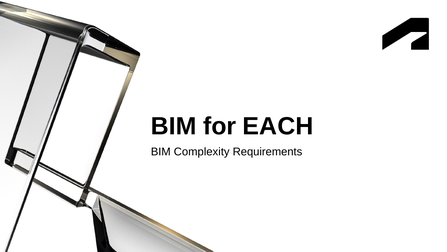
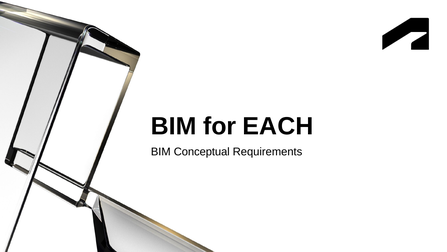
Complexity: Complexity -> Conceptual
